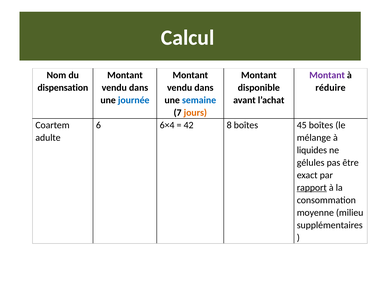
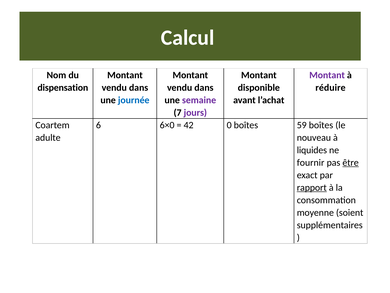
semaine colour: blue -> purple
jours colour: orange -> purple
6×4: 6×4 -> 6×0
8: 8 -> 0
45: 45 -> 59
mélange: mélange -> nouveau
gélules: gélules -> fournir
être underline: none -> present
milieu: milieu -> soient
